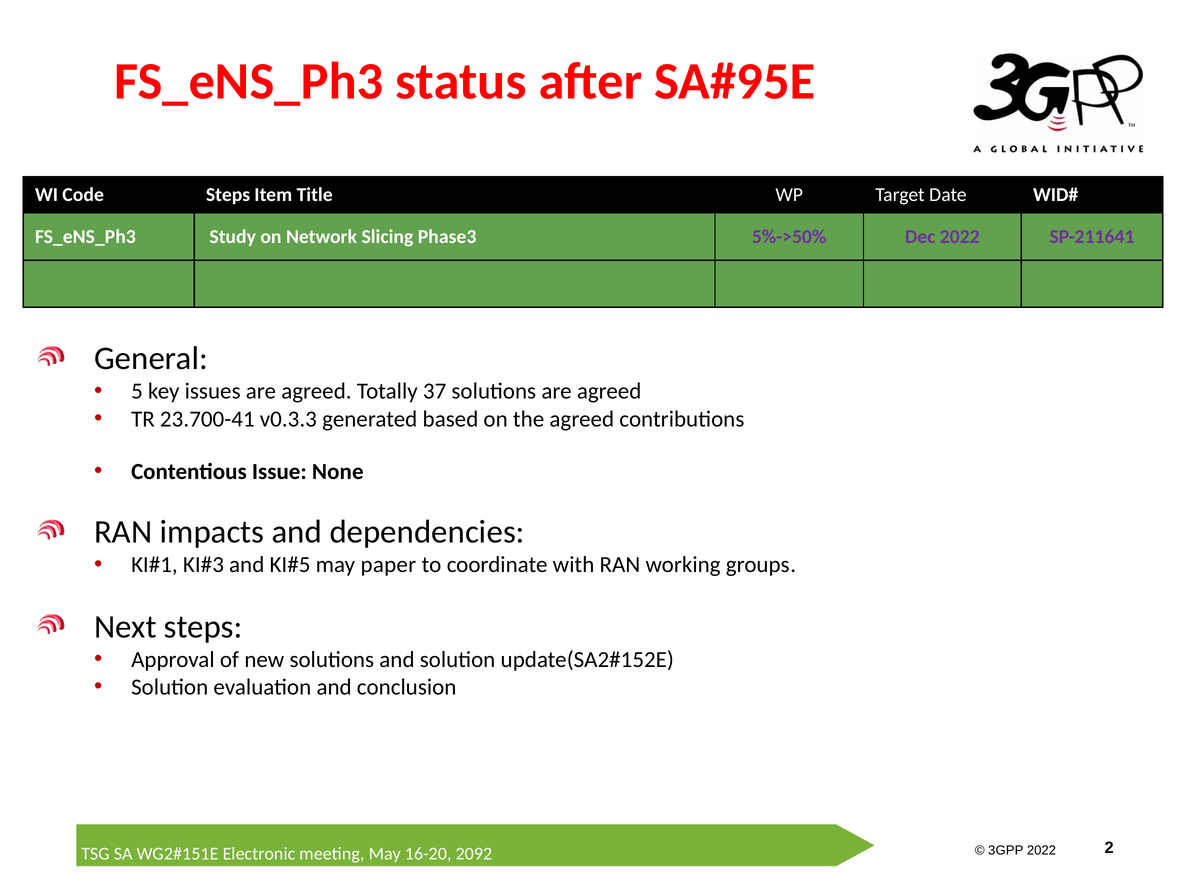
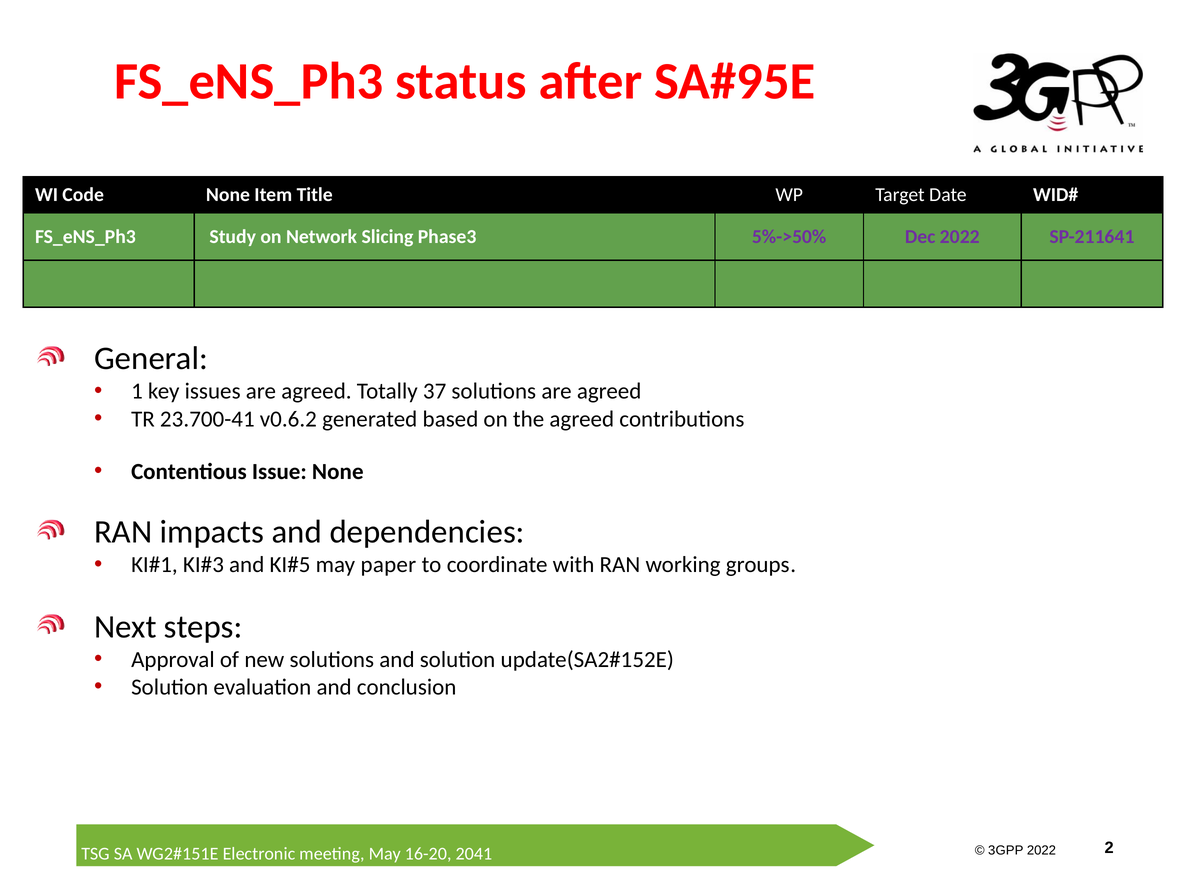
Code Steps: Steps -> None
5: 5 -> 1
v0.3.3: v0.3.3 -> v0.6.2
2092: 2092 -> 2041
